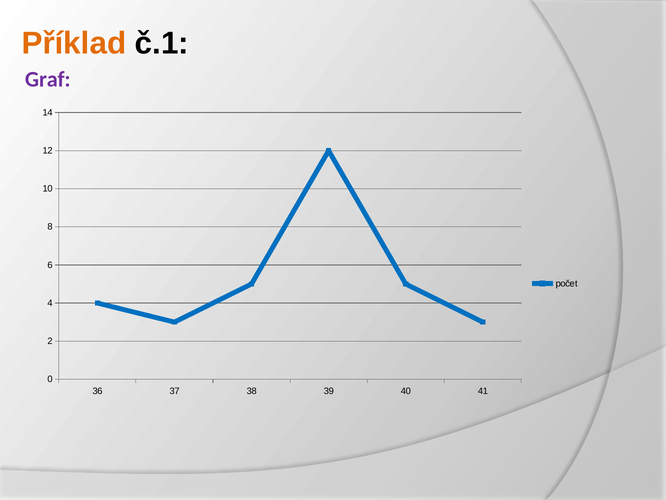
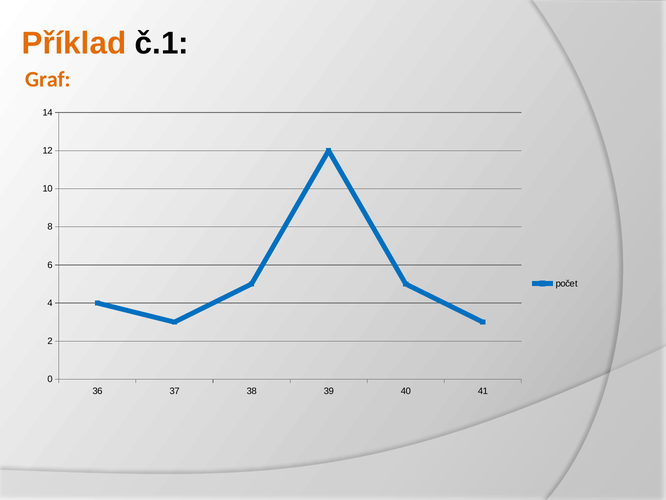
Graf colour: purple -> orange
